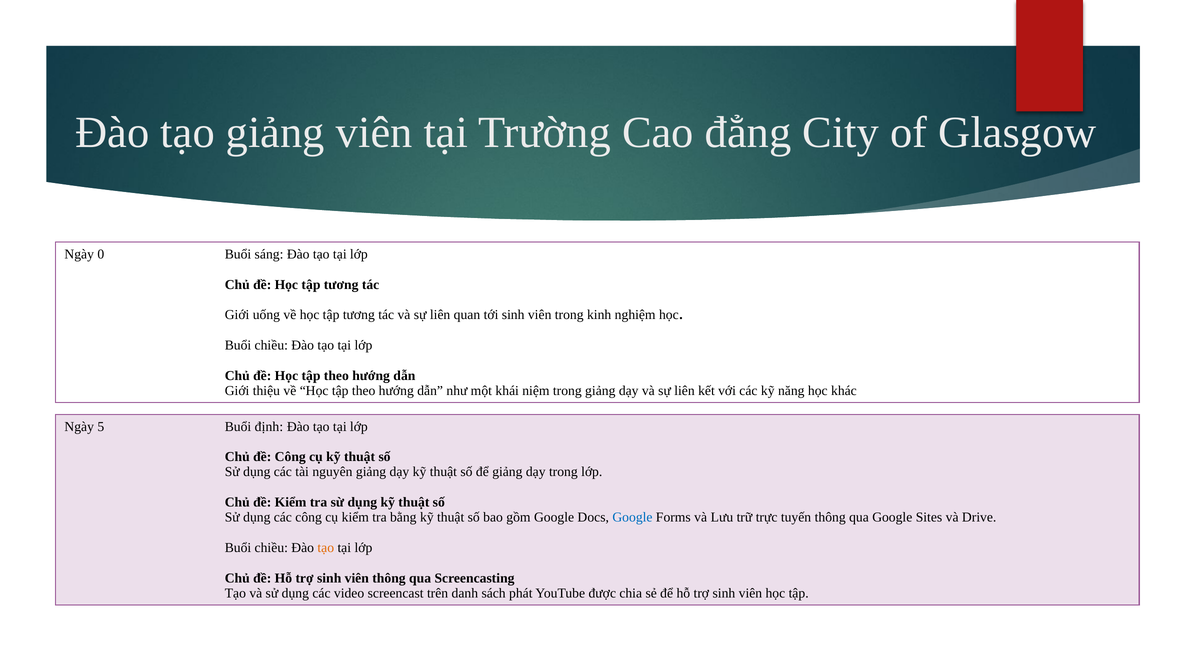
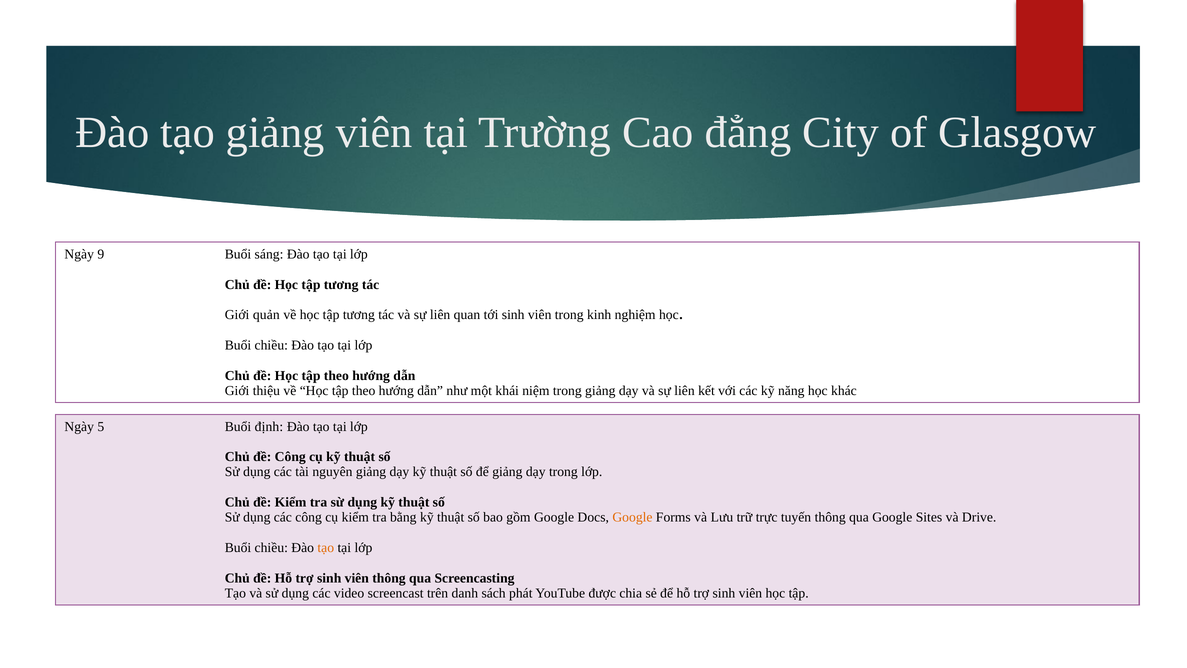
0: 0 -> 9
uống: uống -> quản
Google at (632, 517) colour: blue -> orange
